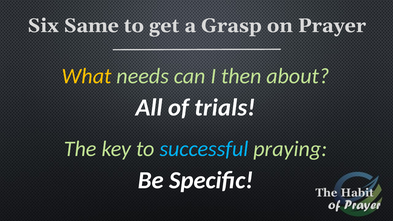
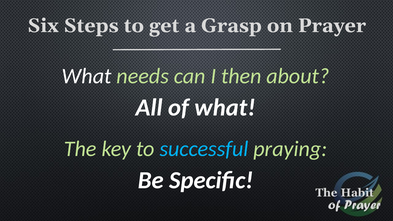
Same: Same -> Steps
What at (87, 76) colour: yellow -> white
of trials: trials -> what
